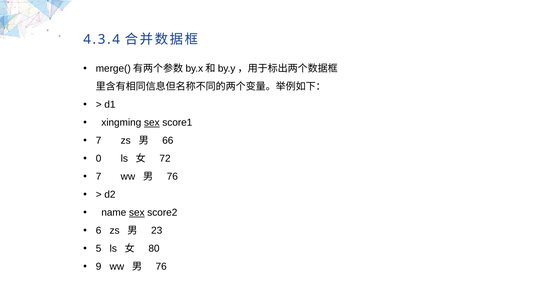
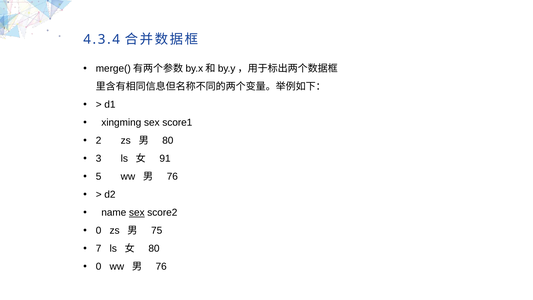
sex at (152, 123) underline: present -> none
7 at (99, 141): 7 -> 2
66 at (168, 141): 66 -> 80
0: 0 -> 3
72: 72 -> 91
7 at (99, 177): 7 -> 5
6 at (99, 230): 6 -> 0
23: 23 -> 75
5: 5 -> 7
9 at (99, 266): 9 -> 0
